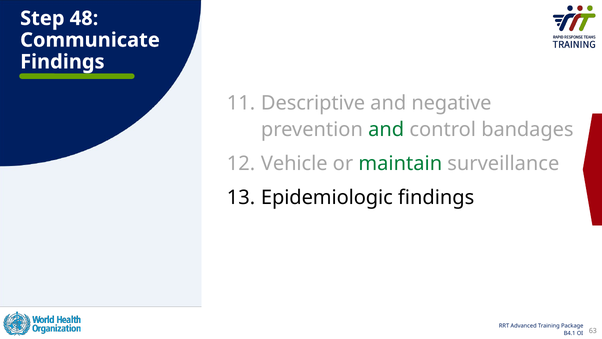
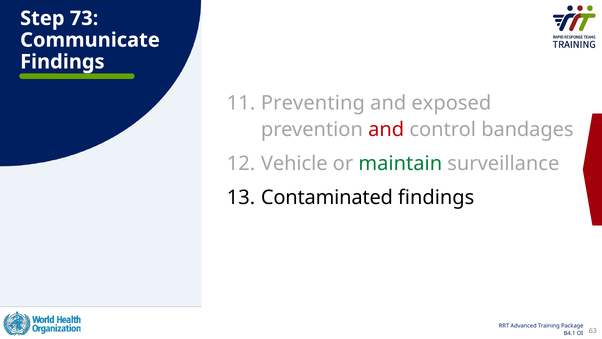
48: 48 -> 73
Descriptive: Descriptive -> Preventing
negative: negative -> exposed
and at (386, 130) colour: green -> red
Epidemiologic: Epidemiologic -> Contaminated
